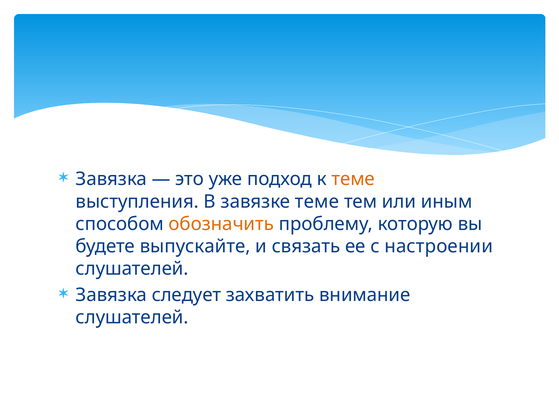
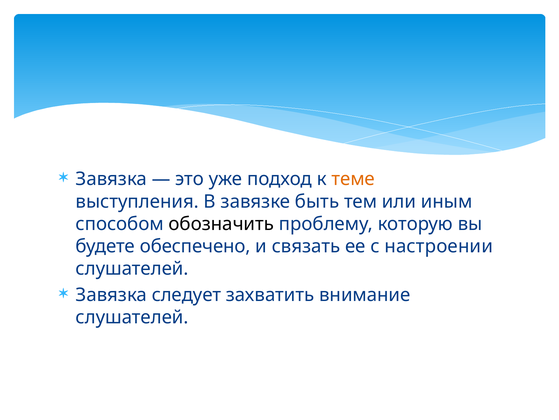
завязке теме: теме -> быть
обозначить colour: orange -> black
выпускайте: выпускайте -> обеспечено
